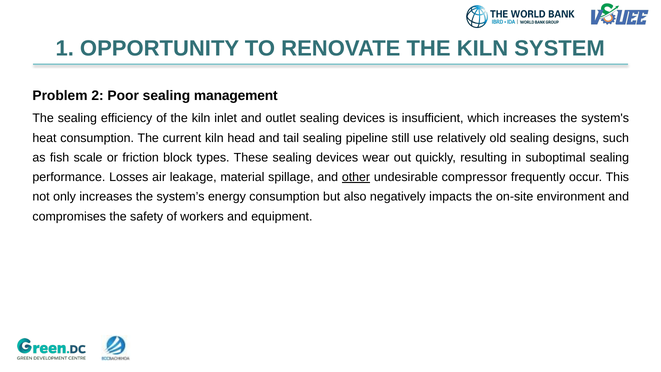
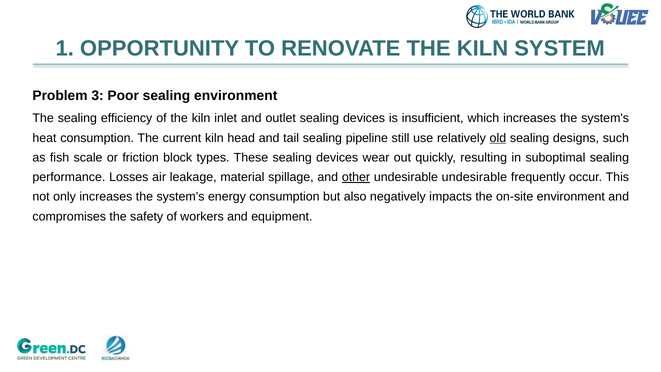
2: 2 -> 3
sealing management: management -> environment
old underline: none -> present
undesirable compressor: compressor -> undesirable
